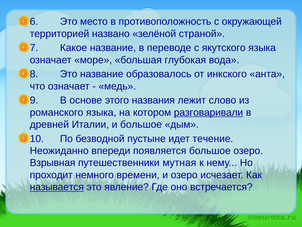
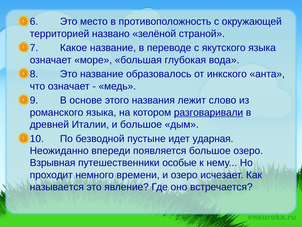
течение: течение -> ударная
мутная: мутная -> особые
называется underline: present -> none
